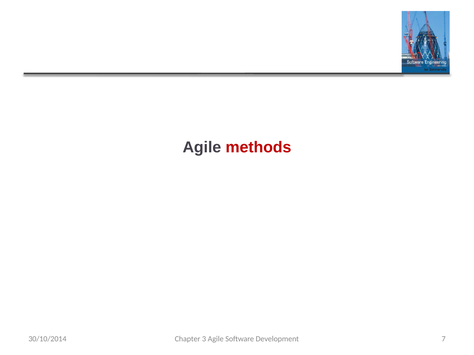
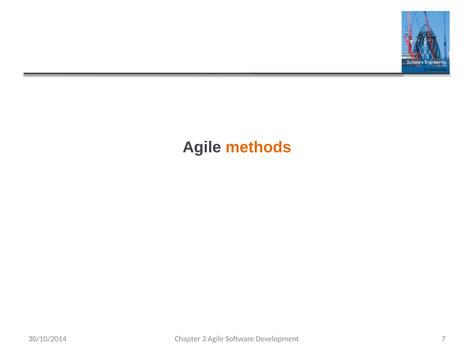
methods colour: red -> orange
